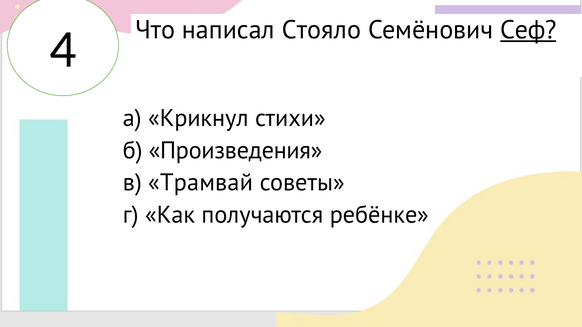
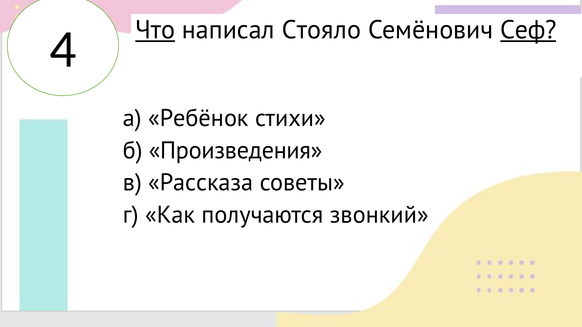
Что underline: none -> present
Крикнул: Крикнул -> Ребёнок
Трамвай: Трамвай -> Рассказа
ребёнке: ребёнке -> звонкий
